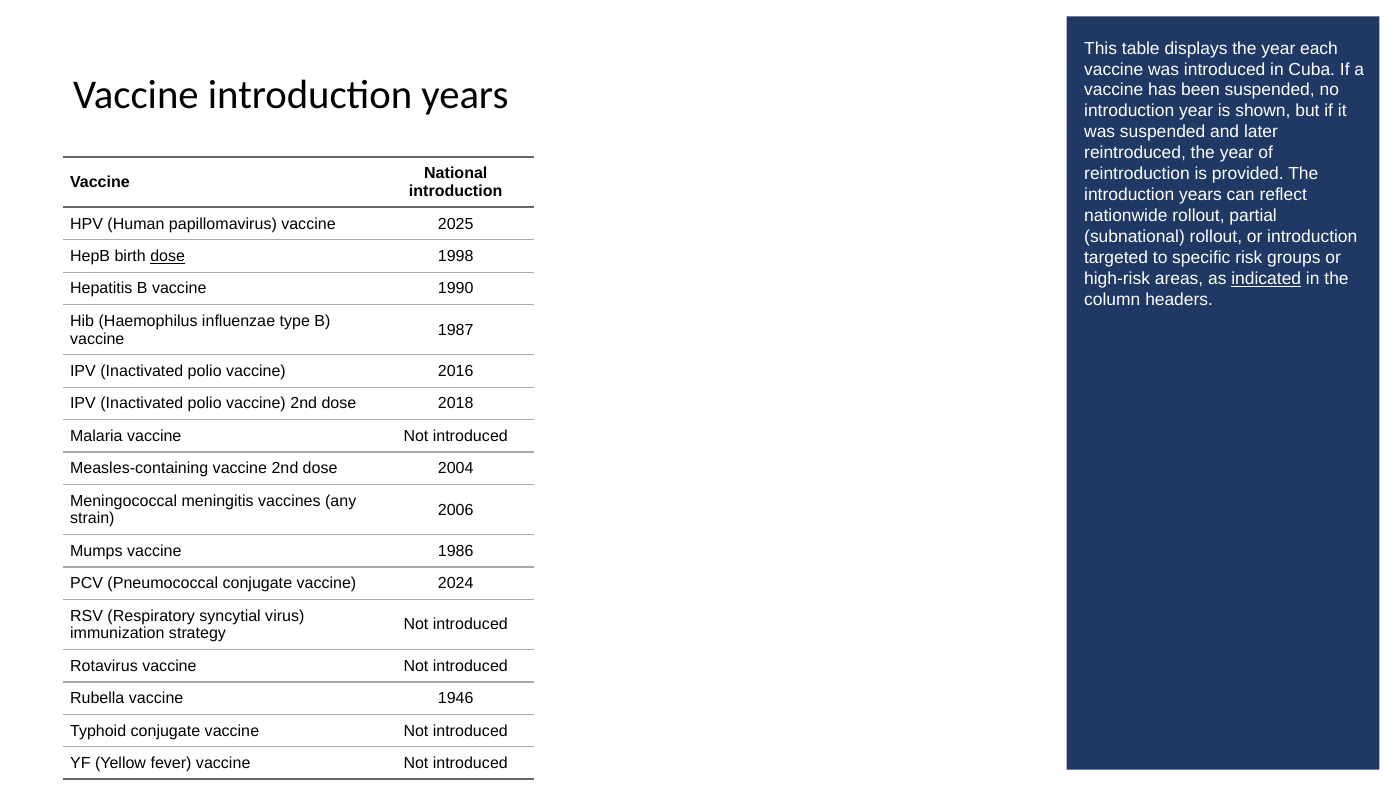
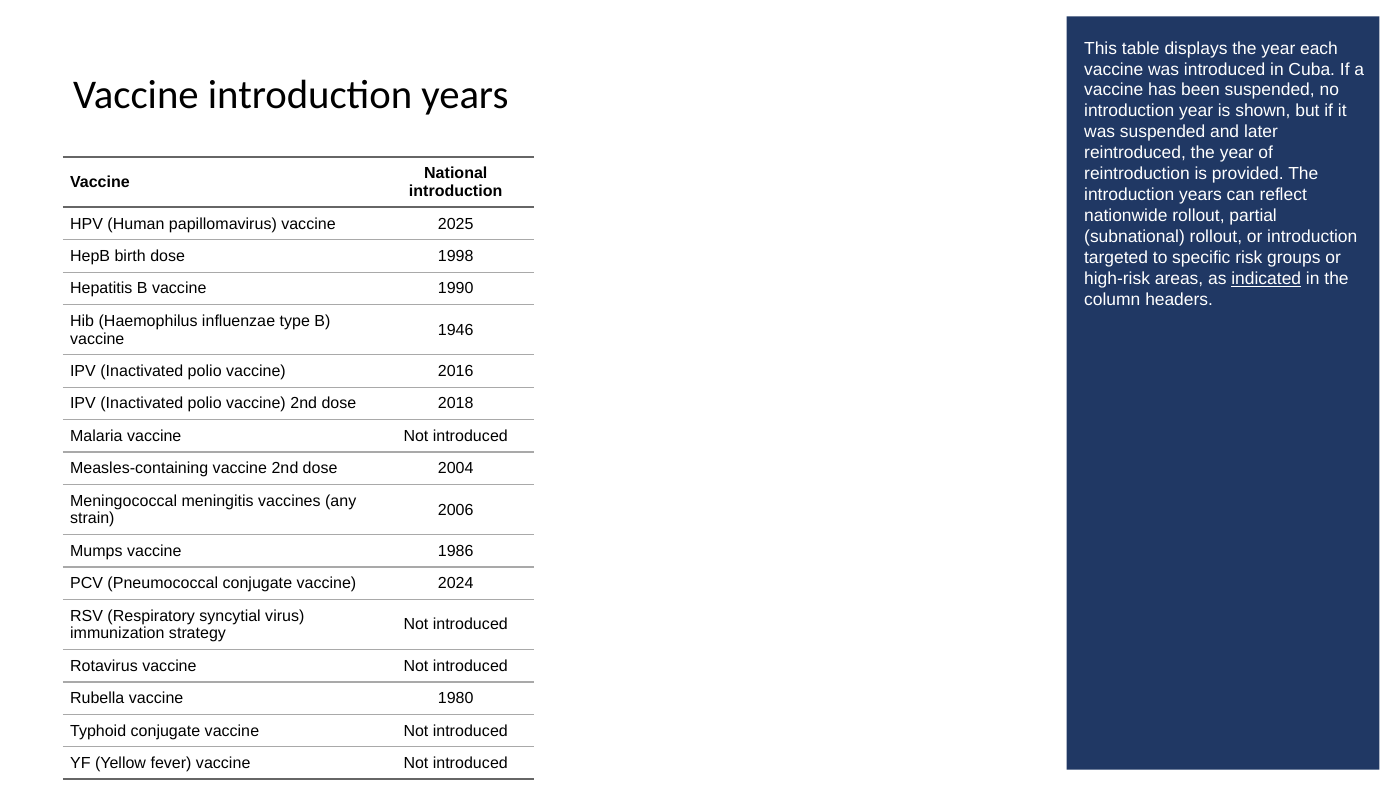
dose at (168, 256) underline: present -> none
1987: 1987 -> 1946
1946: 1946 -> 1980
